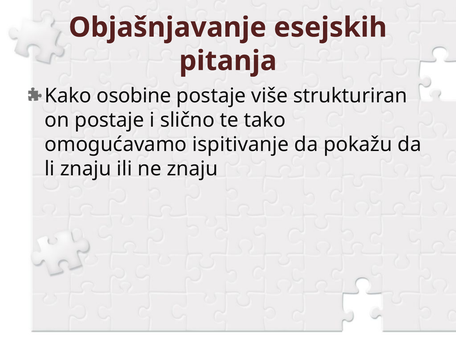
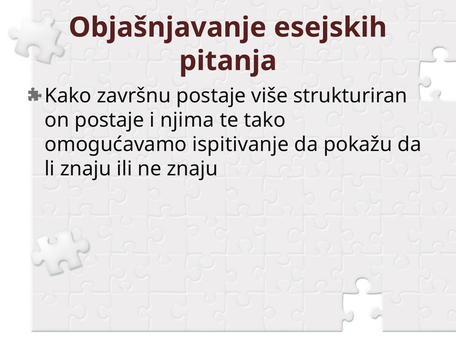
osobine: osobine -> završnu
slično: slično -> njima
